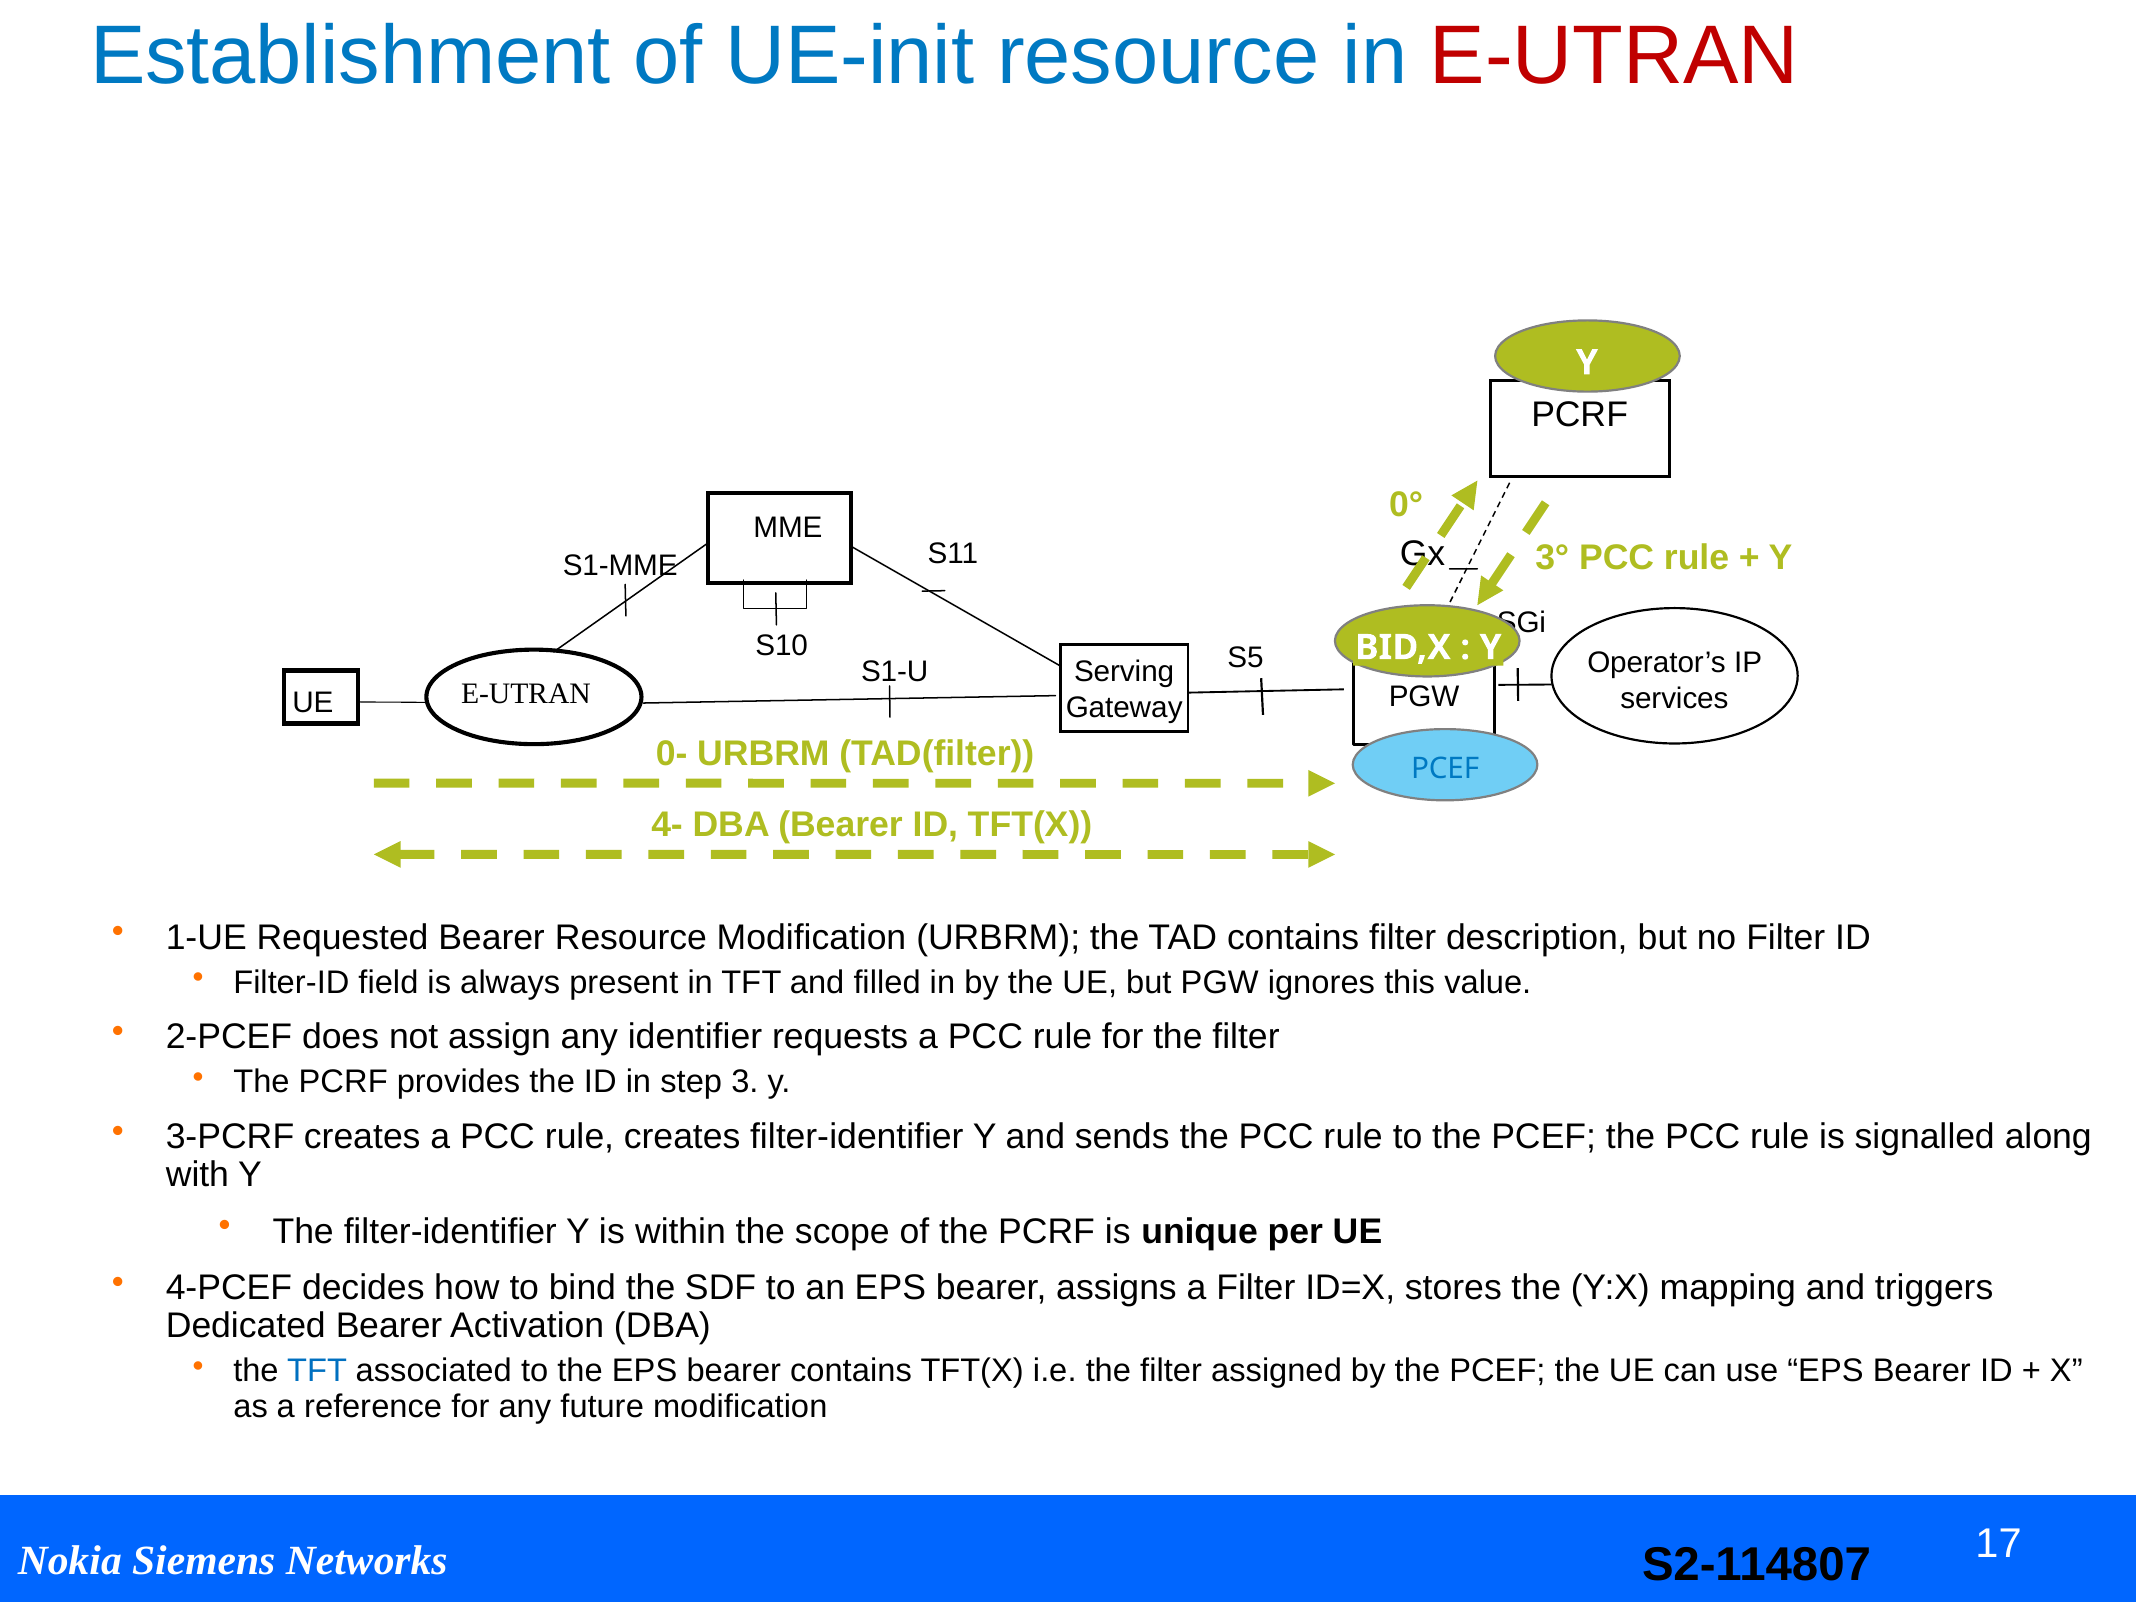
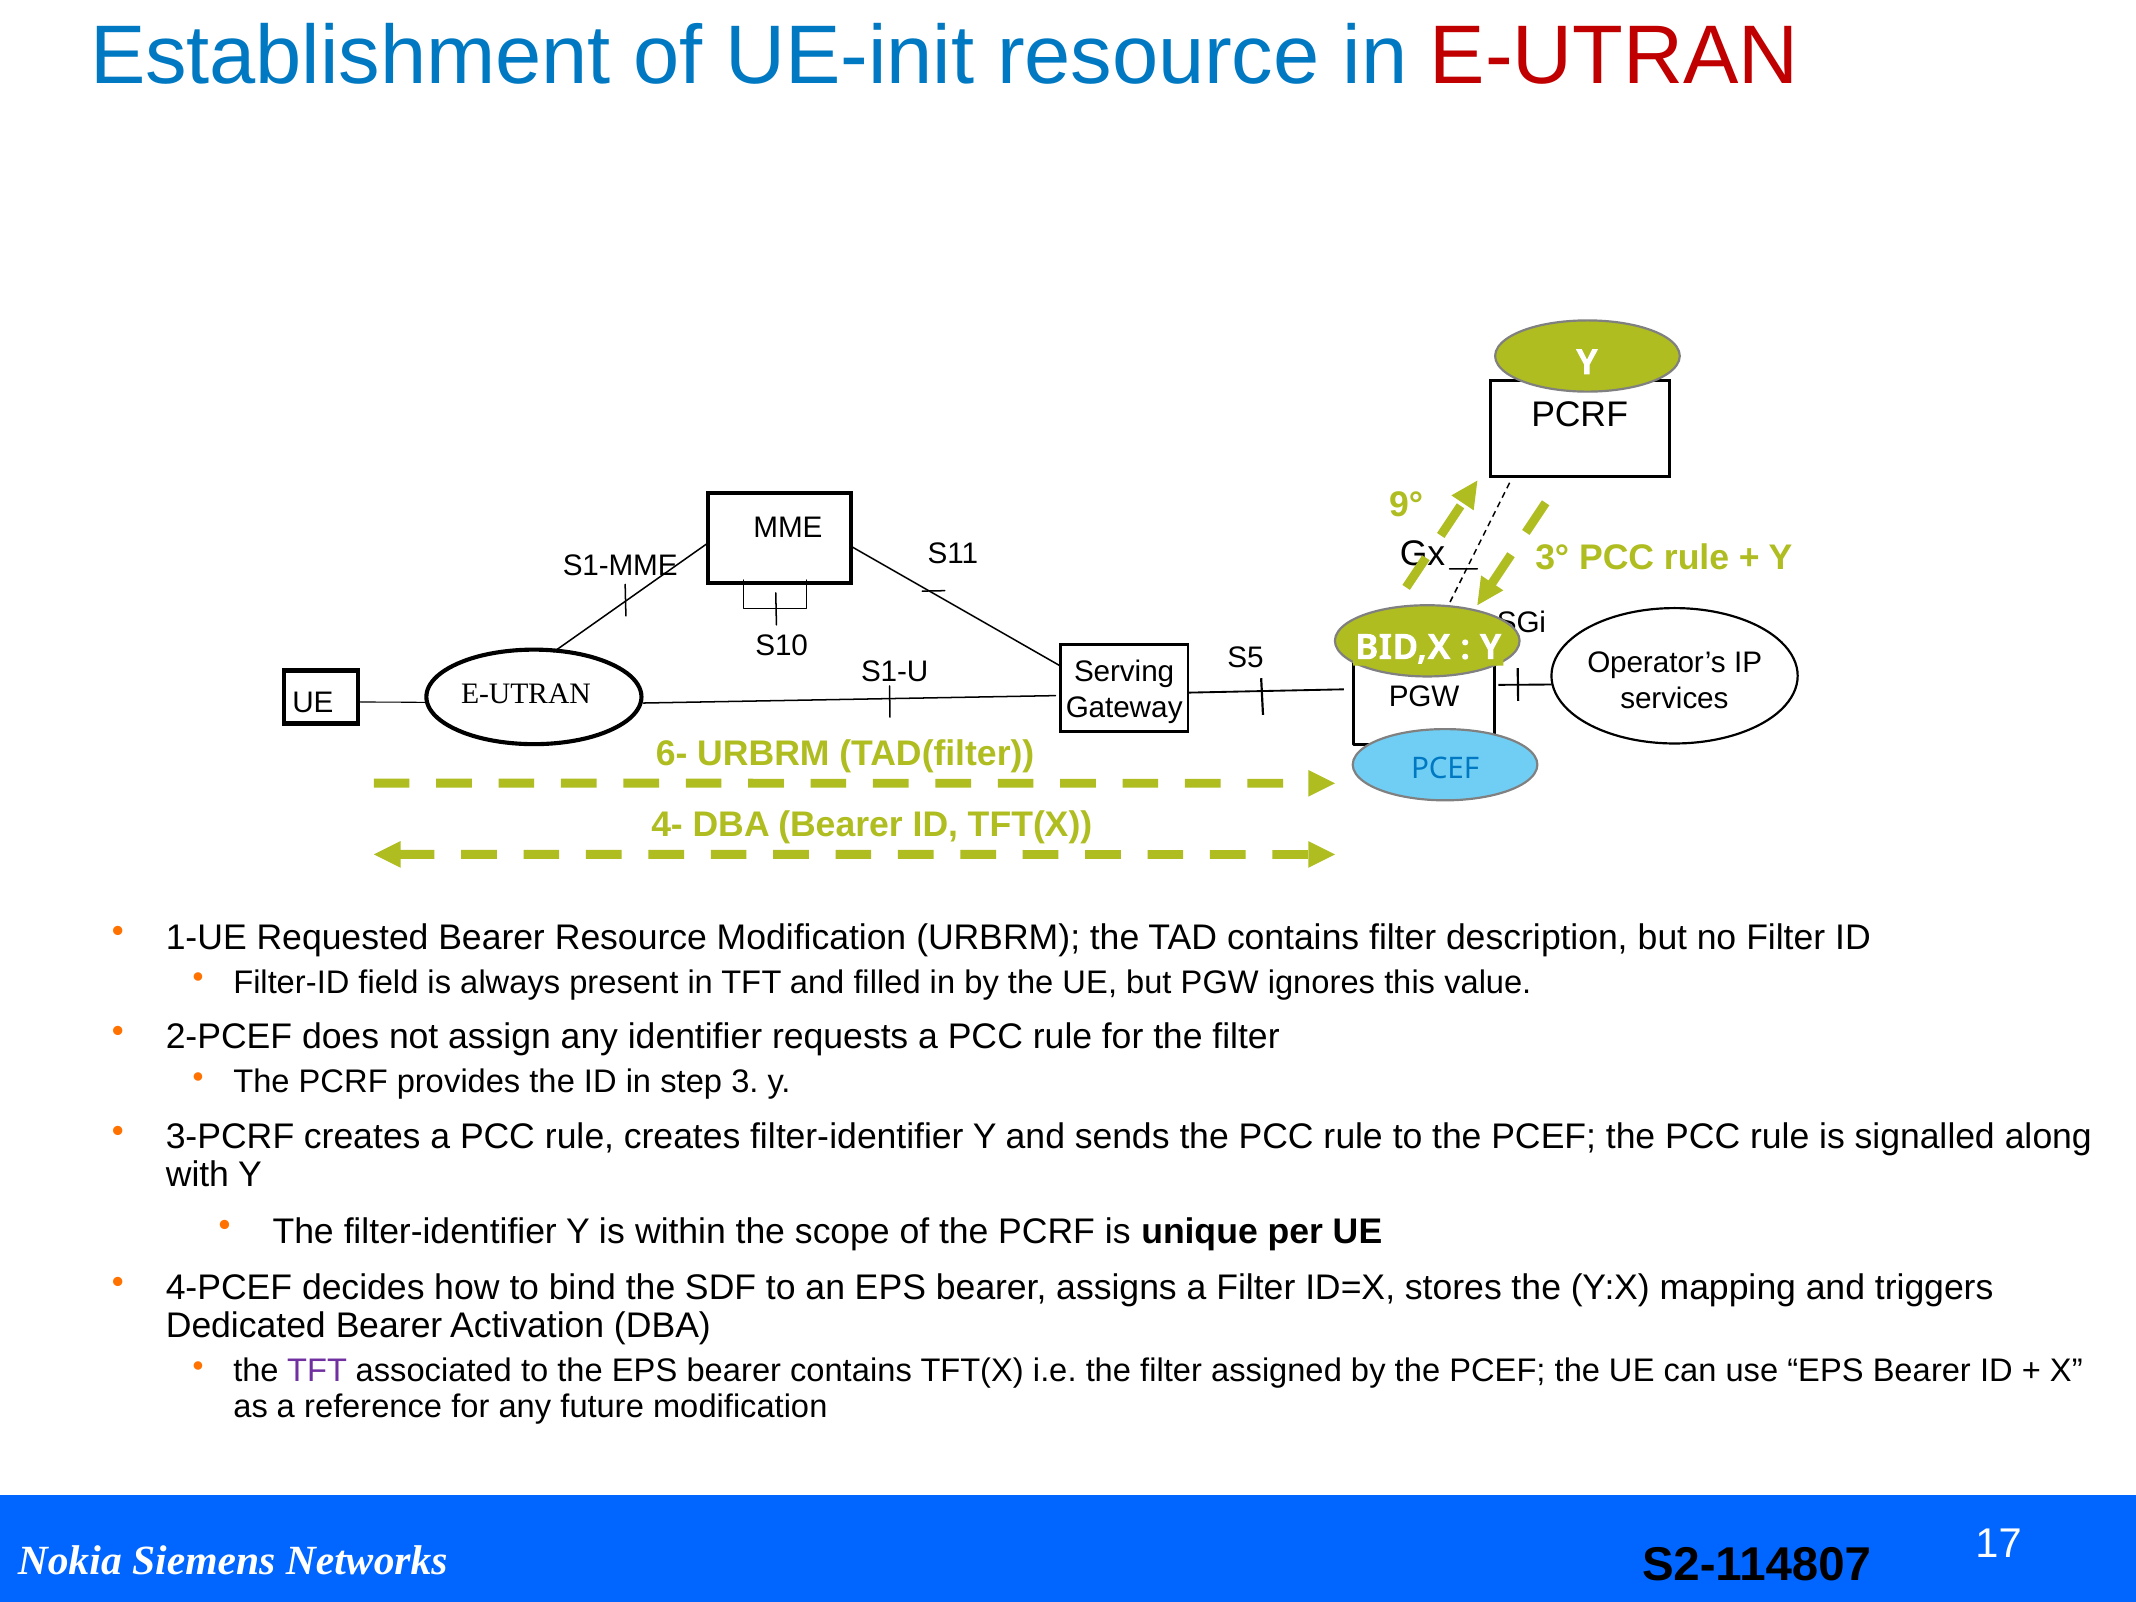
0°: 0° -> 9°
0-: 0- -> 6-
TFT at (317, 1371) colour: blue -> purple
